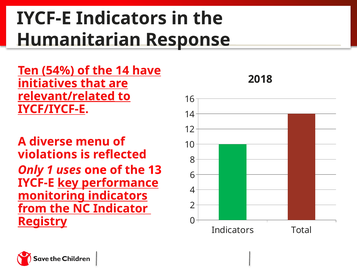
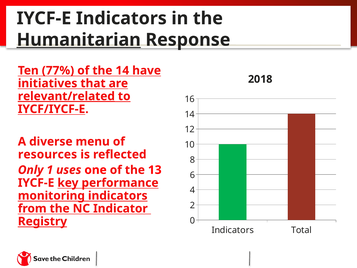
Humanitarian underline: none -> present
54%: 54% -> 77%
violations: violations -> resources
